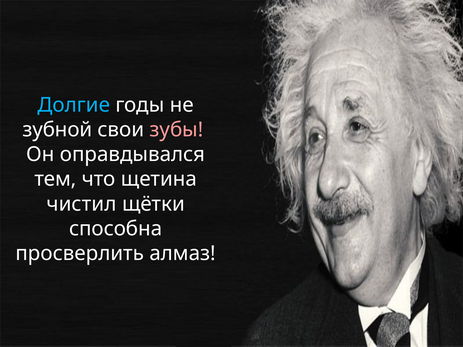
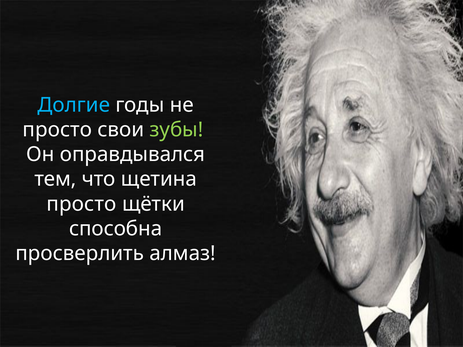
зубной at (57, 130): зубной -> просто
зубы colour: pink -> light green
чистил at (82, 204): чистил -> просто
